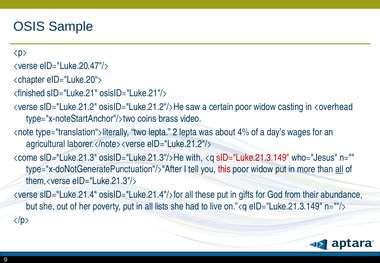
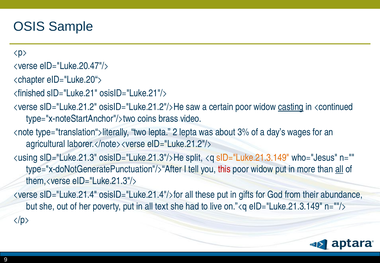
casting underline: none -> present
<overhead: <overhead -> <continued
4%: 4% -> 3%
<come: <come -> <using
with: with -> split
sID="Luke.21.3.149 colour: red -> orange
lists: lists -> text
